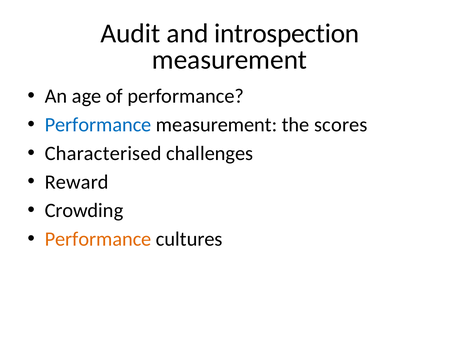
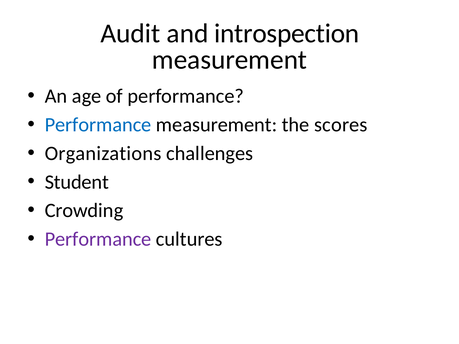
Characterised: Characterised -> Organizations
Reward: Reward -> Student
Performance at (98, 239) colour: orange -> purple
